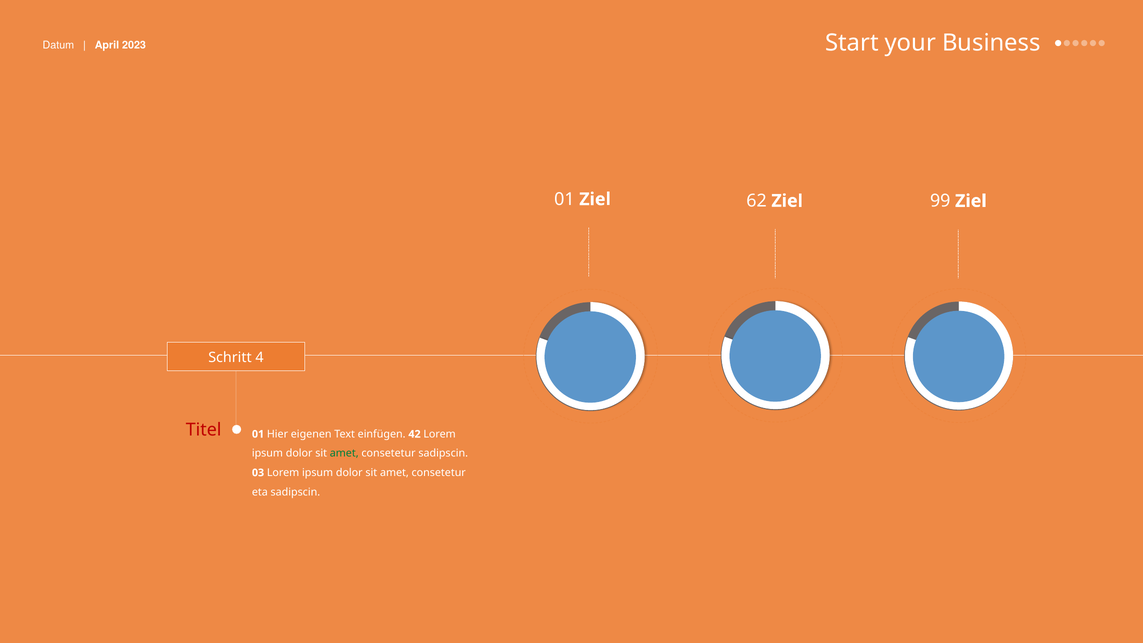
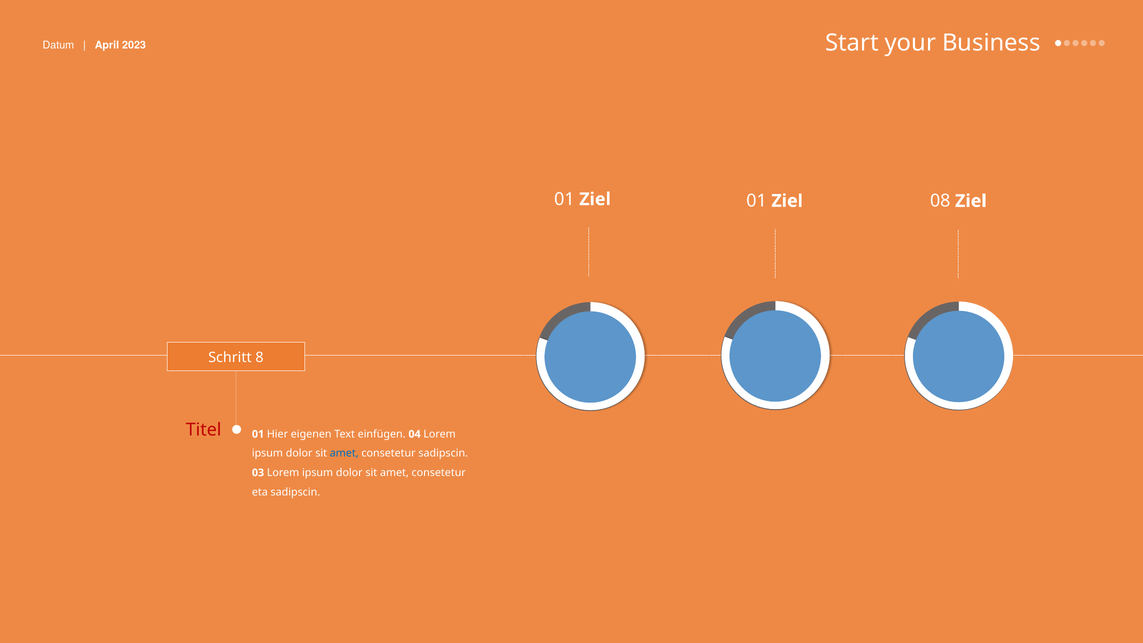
Ziel 62: 62 -> 01
99: 99 -> 08
4: 4 -> 8
42: 42 -> 04
amet at (344, 454) colour: green -> blue
